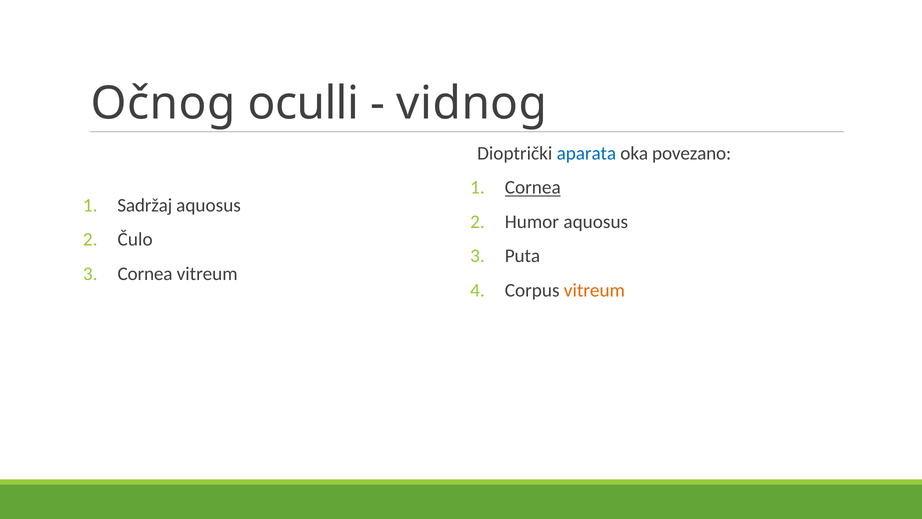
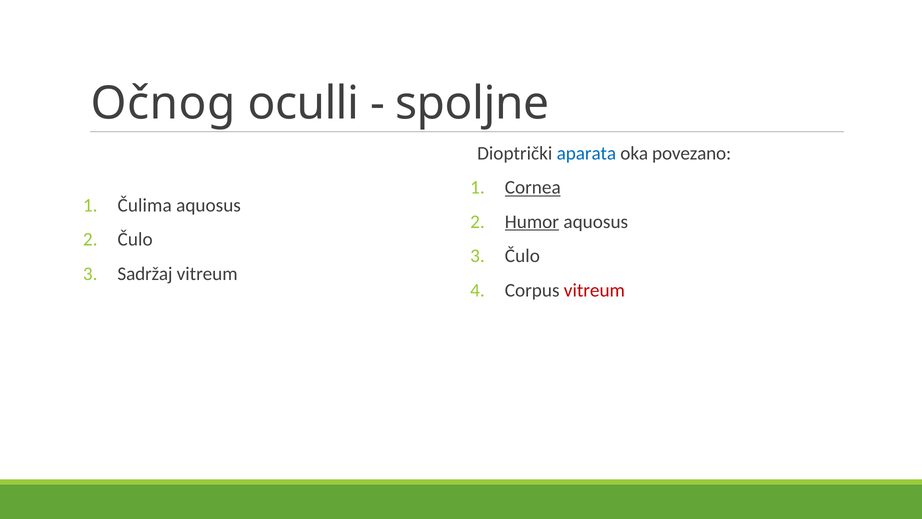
vidnog: vidnog -> spoljne
Sadržaj: Sadržaj -> Čulima
Humor underline: none -> present
Puta at (522, 256): Puta -> Čulo
Cornea at (145, 274): Cornea -> Sadržaj
vitreum at (594, 290) colour: orange -> red
